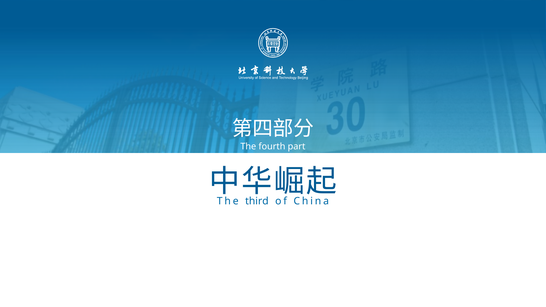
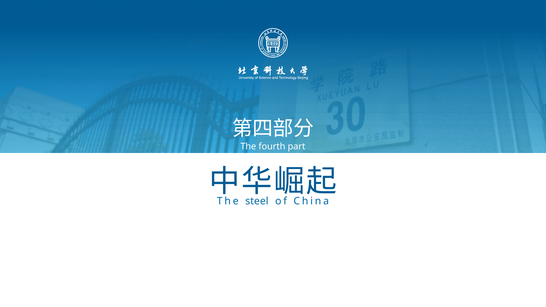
third: third -> steel
